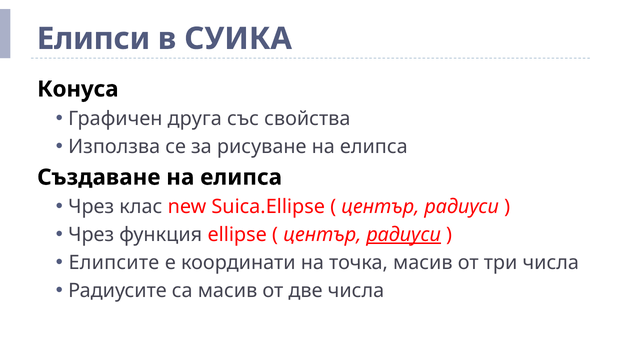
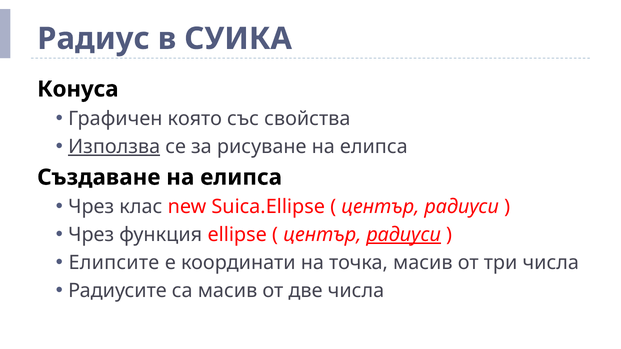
Елипси: Елипси -> Радиус
друга: друга -> която
Използва underline: none -> present
